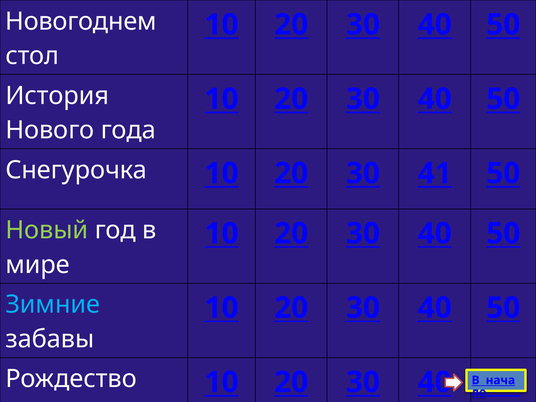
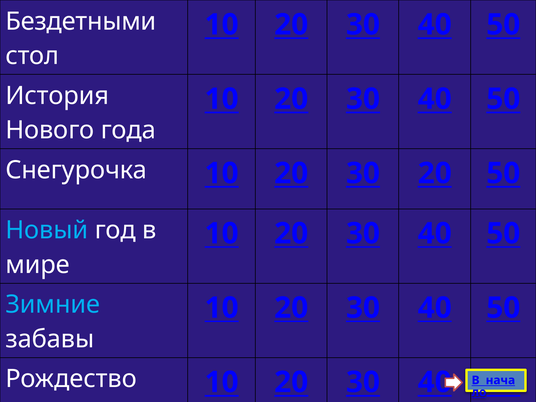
Новогоднем: Новогоднем -> Бездетными
30 41: 41 -> 20
Новый colour: light green -> light blue
